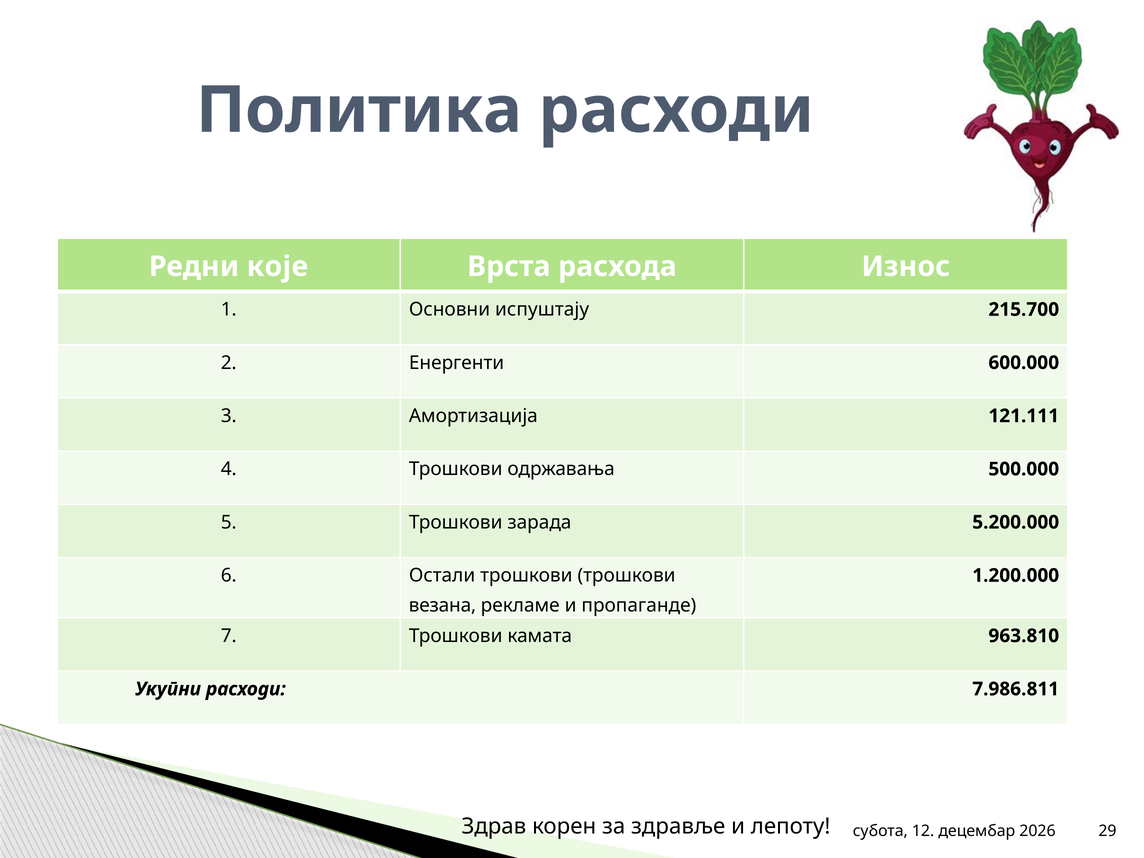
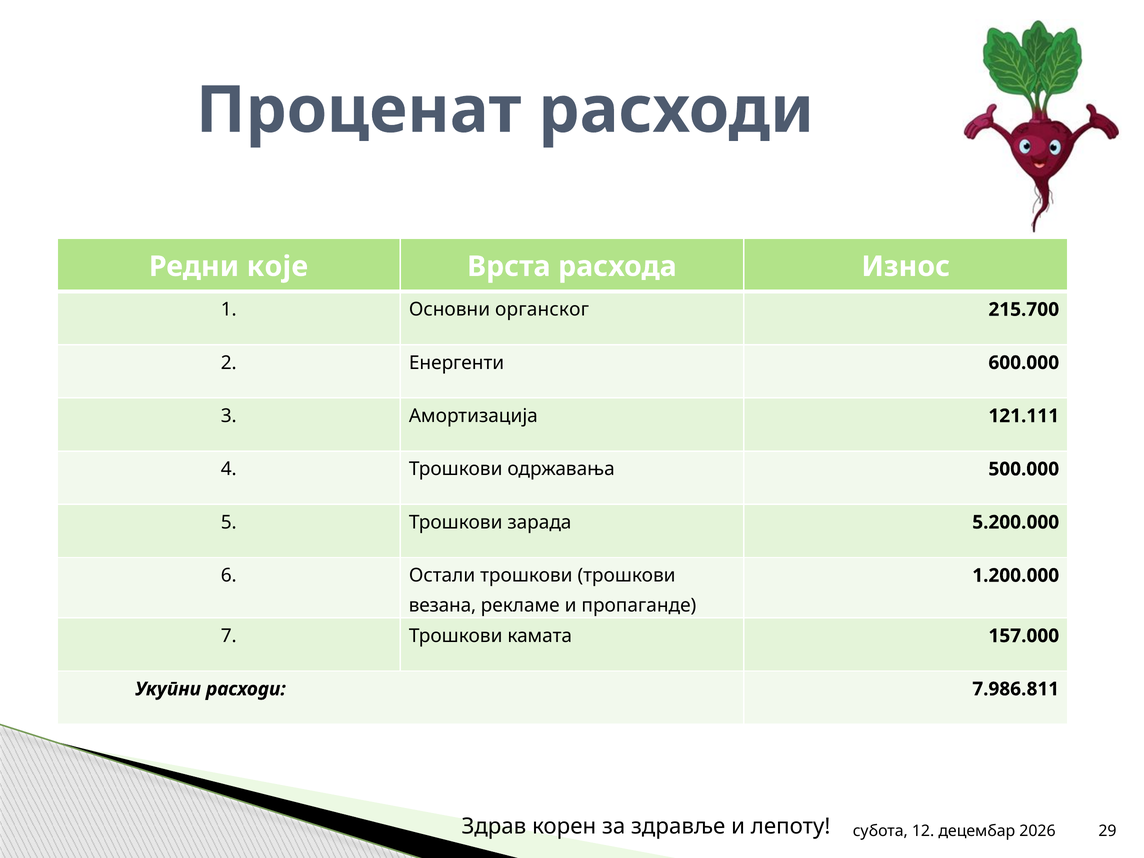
Политика: Политика -> Проценат
испуштају: испуштају -> органског
963.810: 963.810 -> 157.000
